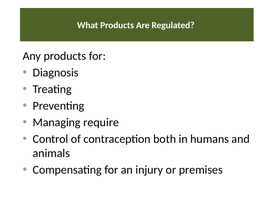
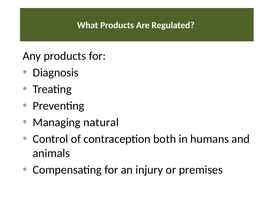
require: require -> natural
